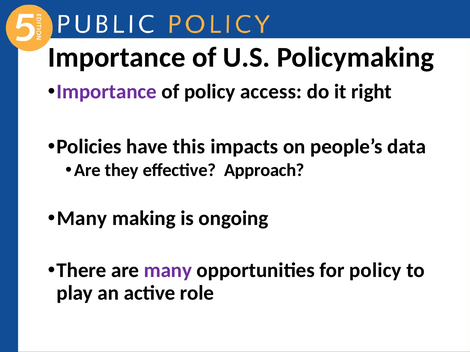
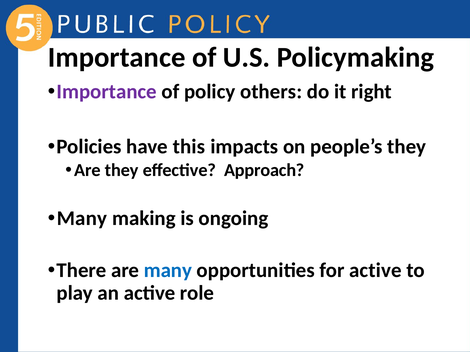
access: access -> others
people’s data: data -> they
many at (168, 271) colour: purple -> blue
for policy: policy -> active
